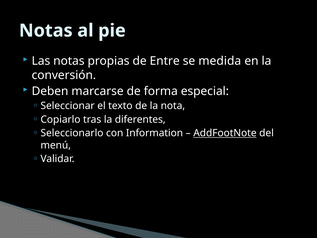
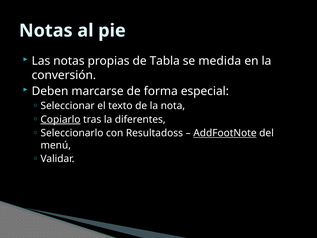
Entre: Entre -> Tabla
Copiarlo underline: none -> present
Information: Information -> Resultadoss
